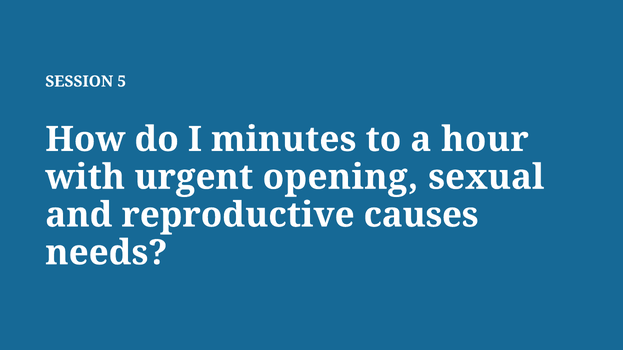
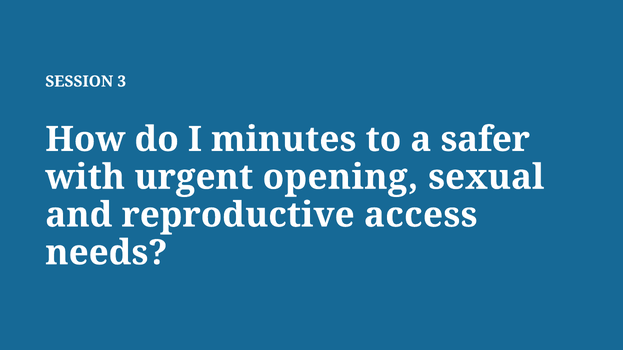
5: 5 -> 3
hour: hour -> safer
causes: causes -> access
